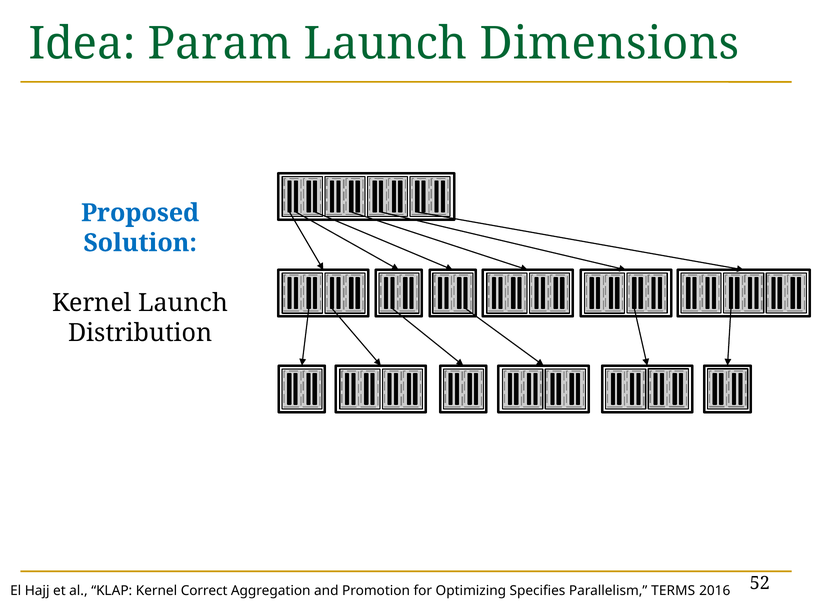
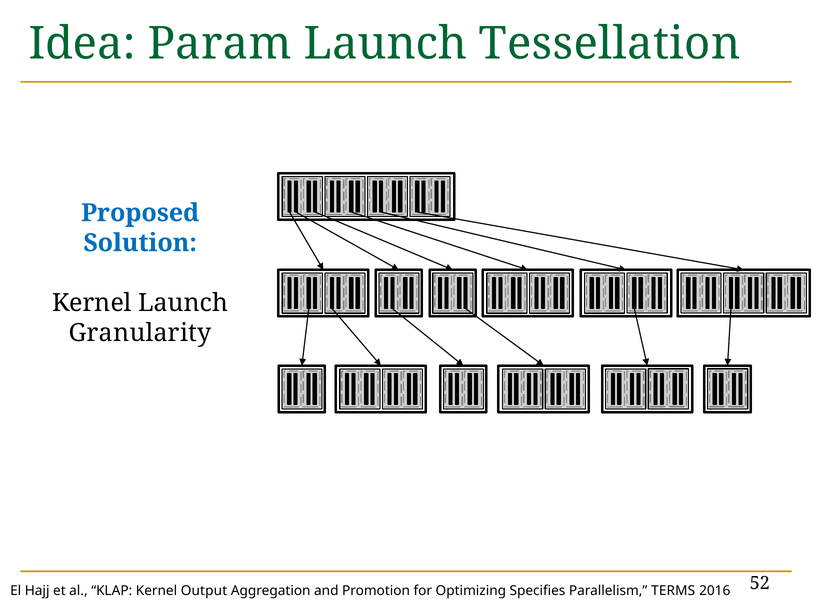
Dimensions: Dimensions -> Tessellation
Distribution: Distribution -> Granularity
Correct: Correct -> Output
